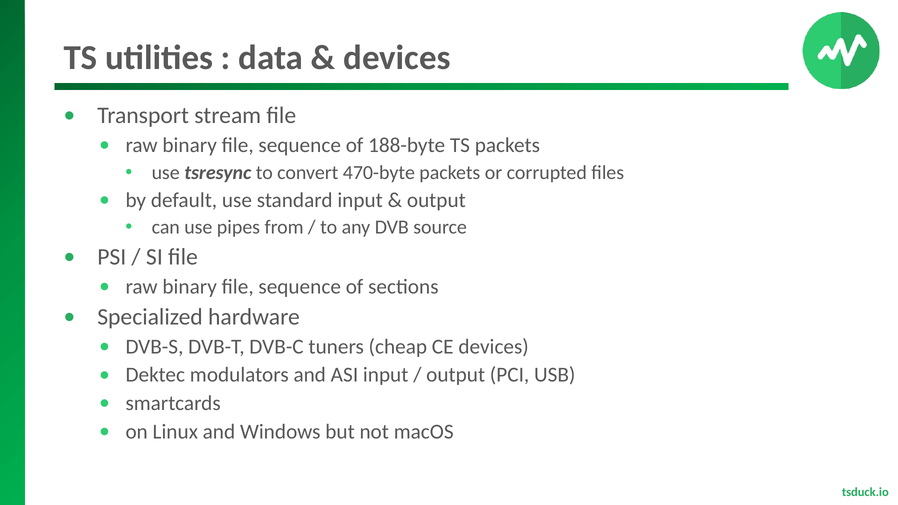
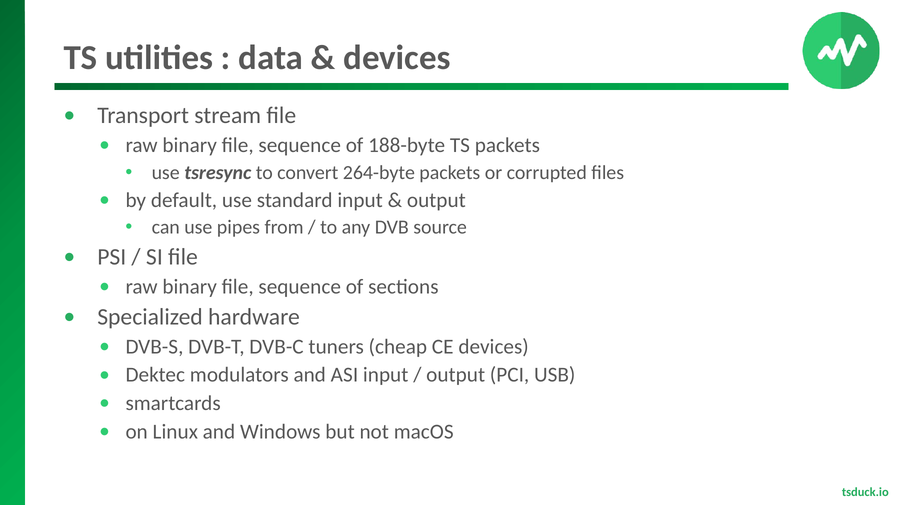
470-byte: 470-byte -> 264-byte
